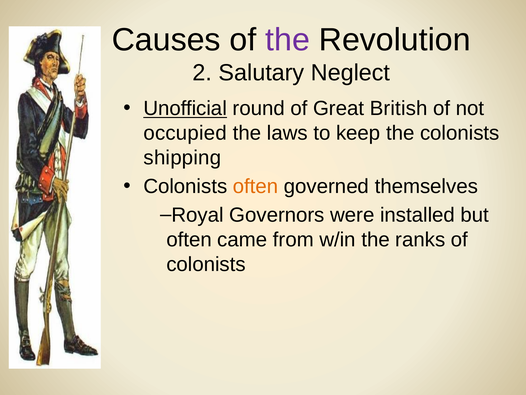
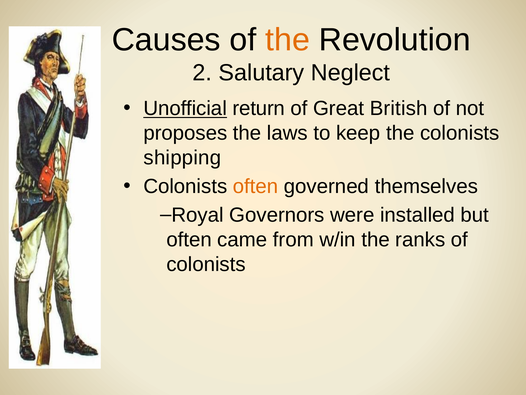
the at (288, 40) colour: purple -> orange
round: round -> return
occupied: occupied -> proposes
